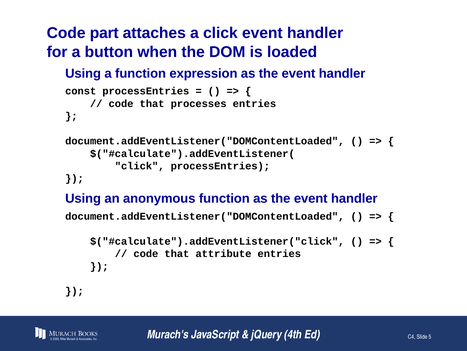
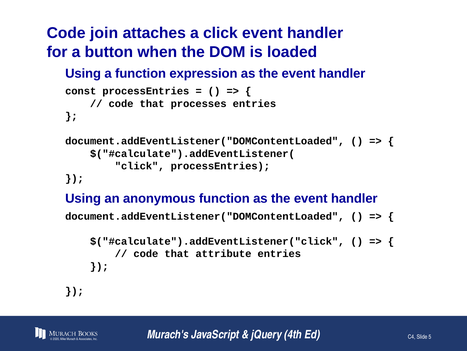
part: part -> join
